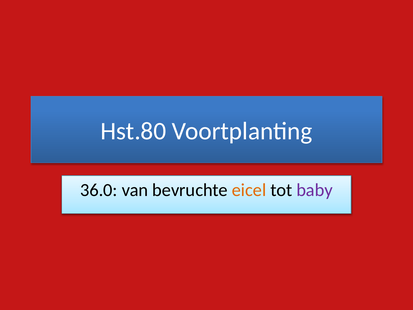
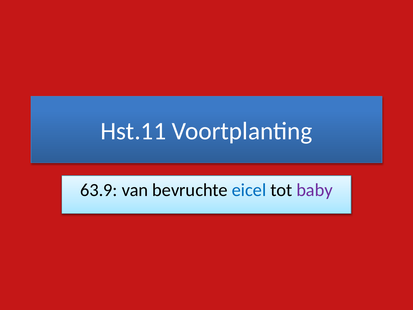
Hst.80: Hst.80 -> Hst.11
36.0: 36.0 -> 63.9
eicel colour: orange -> blue
